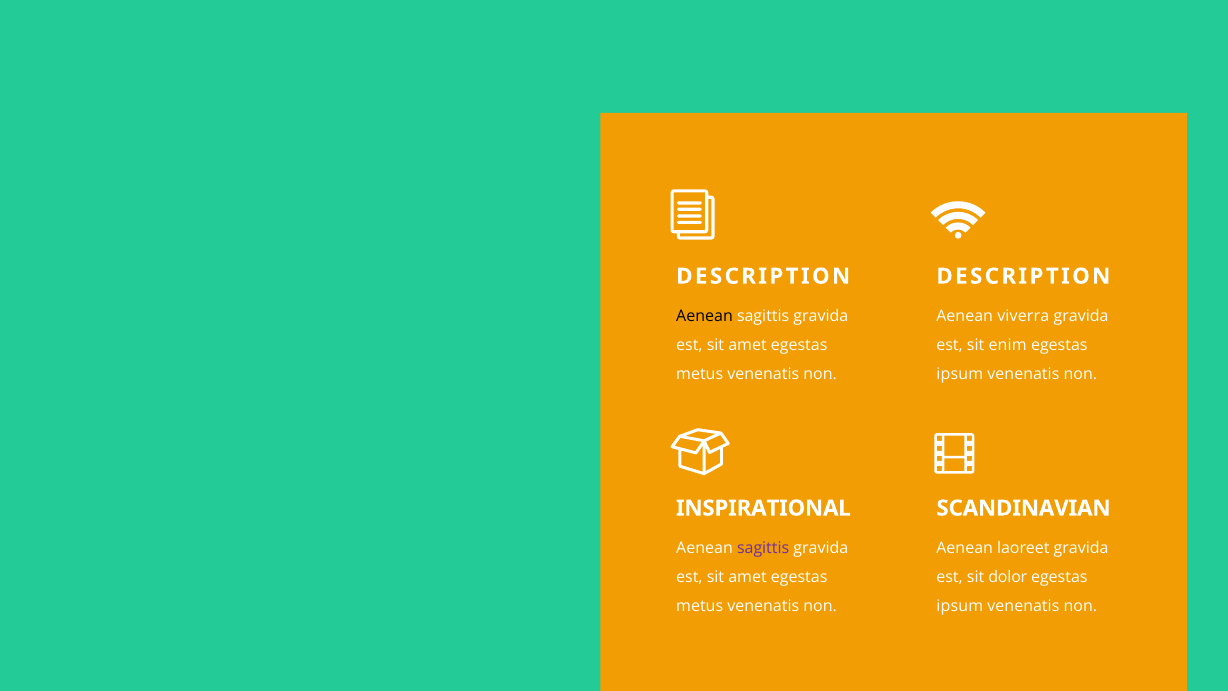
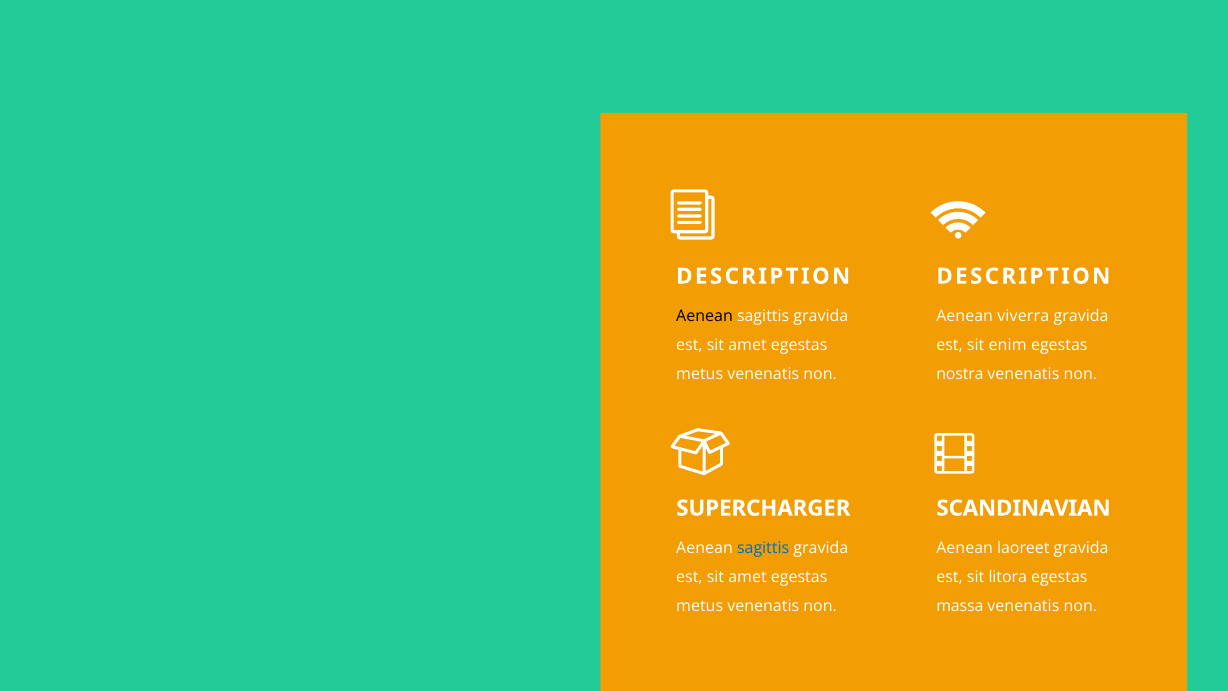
ipsum at (960, 374): ipsum -> nostra
INSPIRATIONAL: INSPIRATIONAL -> SUPERCHARGER
sagittis at (763, 548) colour: purple -> blue
dolor: dolor -> litora
ipsum at (960, 606): ipsum -> massa
